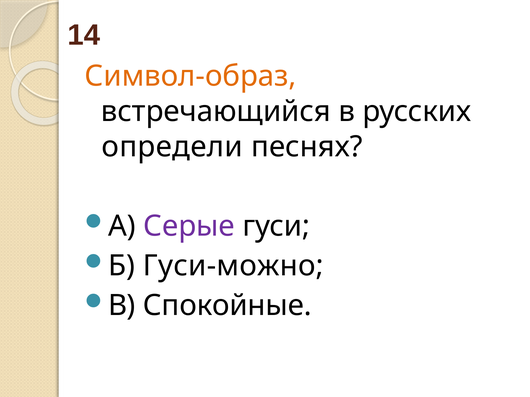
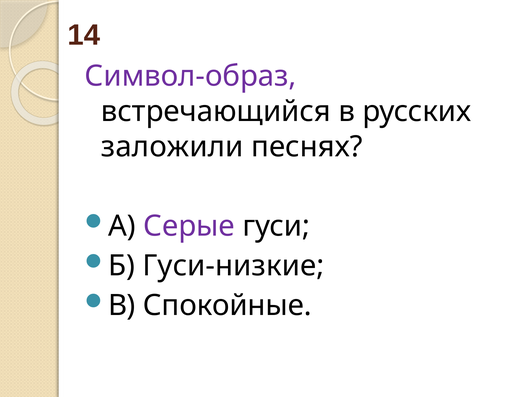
Символ-образ colour: orange -> purple
определи: определи -> заложили
Гуси-можно: Гуси-можно -> Гуси-низкие
